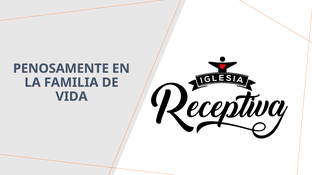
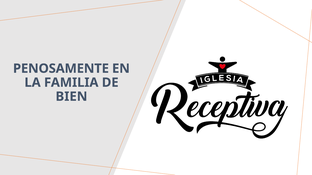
VIDA: VIDA -> BIEN
